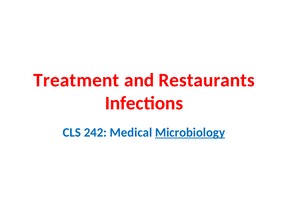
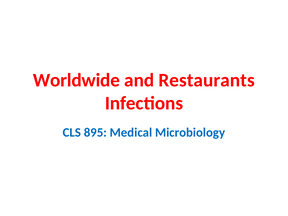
Treatment: Treatment -> Worldwide
242: 242 -> 895
Microbiology underline: present -> none
